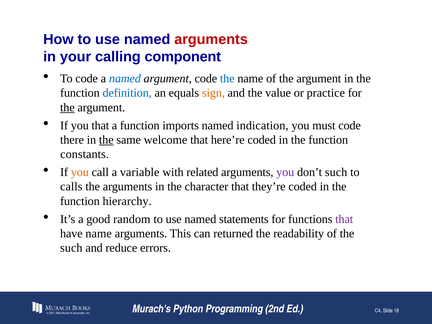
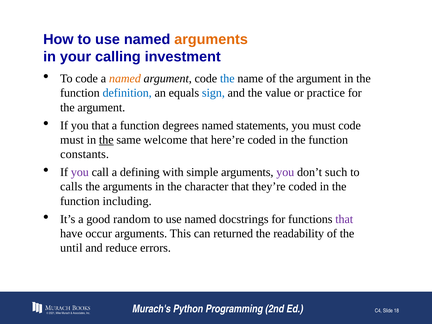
arguments at (211, 40) colour: red -> orange
component: component -> investment
named at (125, 79) colour: blue -> orange
sign colour: orange -> blue
the at (67, 107) underline: present -> none
imports: imports -> degrees
indication: indication -> statements
there at (72, 140): there -> must
you at (80, 172) colour: orange -> purple
variable: variable -> defining
related: related -> simple
hierarchy: hierarchy -> including
statements: statements -> docstrings
have name: name -> occur
such at (71, 248): such -> until
